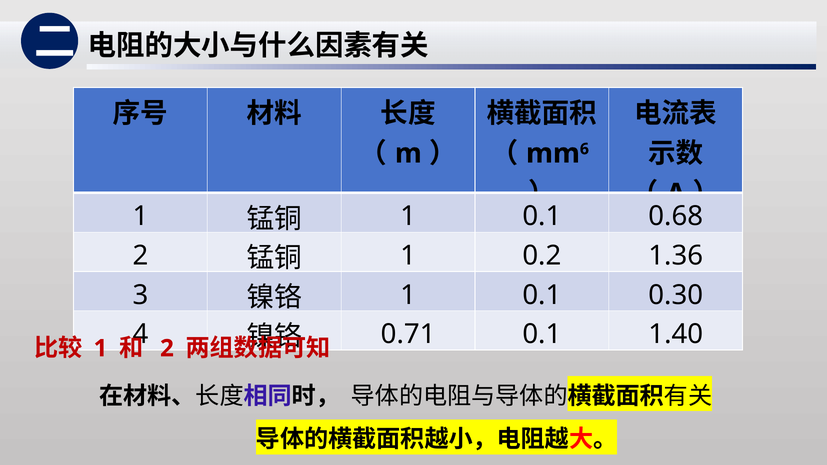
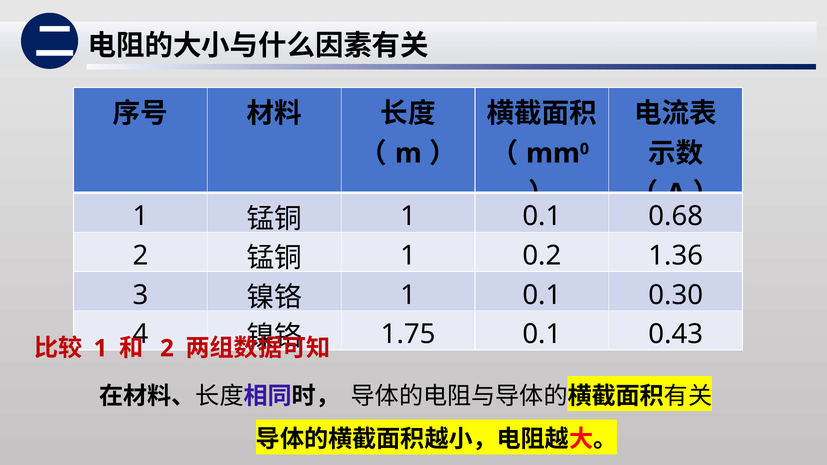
6: 6 -> 0
0.71: 0.71 -> 1.75
1.40: 1.40 -> 0.43
